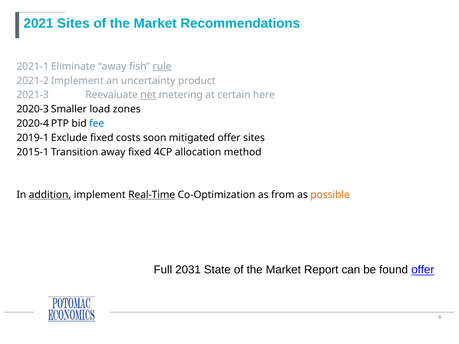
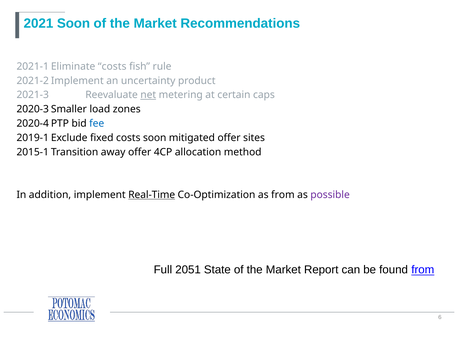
2021 Sites: Sites -> Soon
away at (112, 66): away -> costs
rule underline: present -> none
here: here -> caps
away fixed: fixed -> offer
addition underline: present -> none
possible colour: orange -> purple
2031: 2031 -> 2051
found offer: offer -> from
